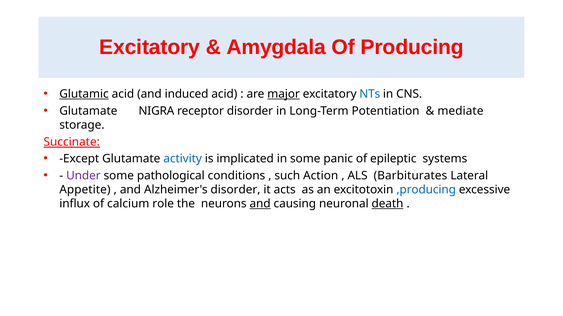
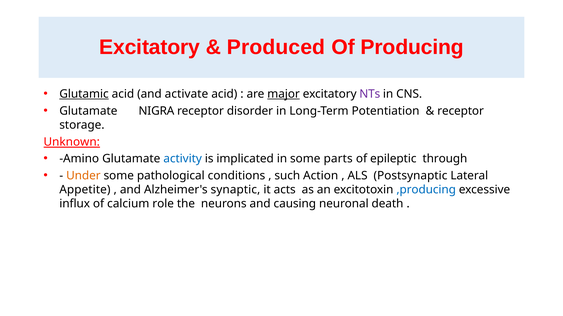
Amygdala: Amygdala -> Produced
induced: induced -> activate
NTs colour: blue -> purple
mediate at (460, 111): mediate -> receptor
Succinate: Succinate -> Unknown
Except: Except -> Amino
panic: panic -> parts
systems: systems -> through
Under colour: purple -> orange
Barbiturates: Barbiturates -> Postsynaptic
Alzheimer's disorder: disorder -> synaptic
and at (260, 204) underline: present -> none
death underline: present -> none
